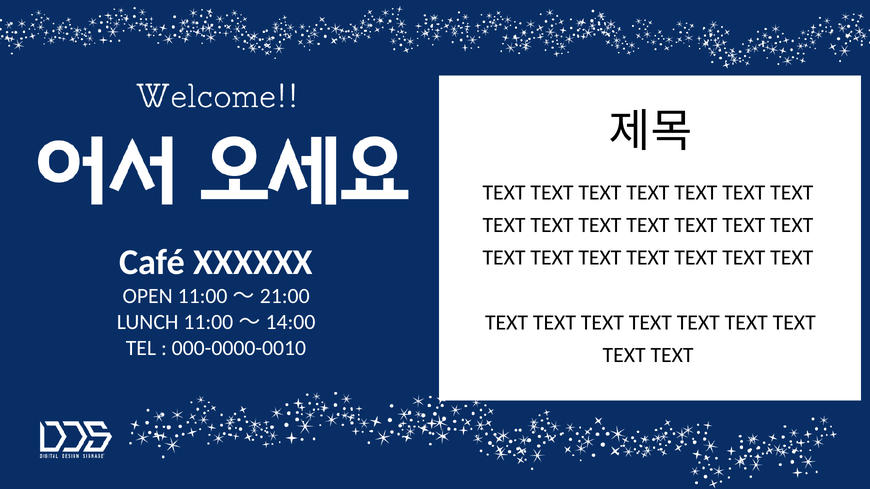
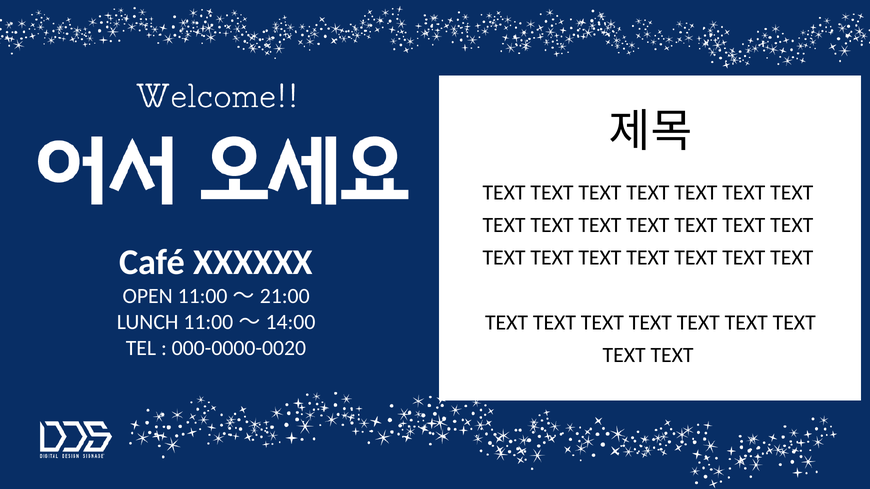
000-0000-0010: 000-0000-0010 -> 000-0000-0020
